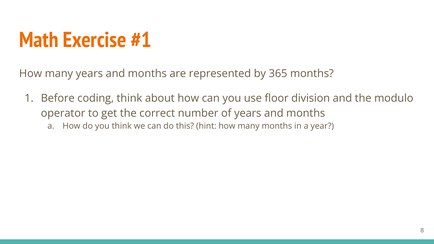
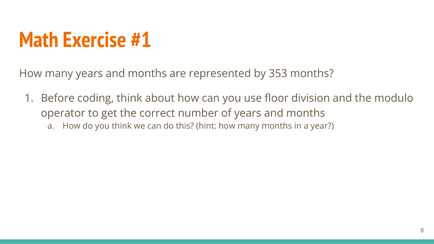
365: 365 -> 353
